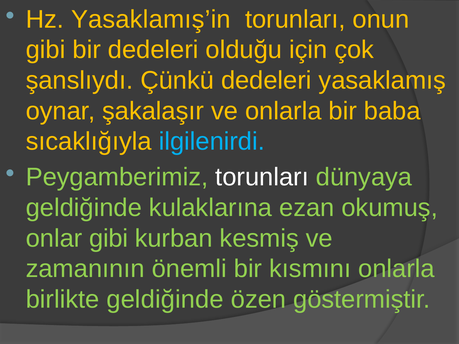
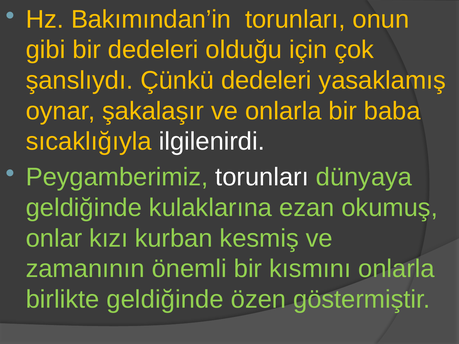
Yasaklamış’in: Yasaklamış’in -> Bakımından’in
ilgilenirdi colour: light blue -> white
onlar gibi: gibi -> kızı
